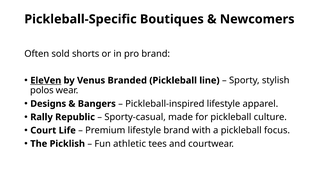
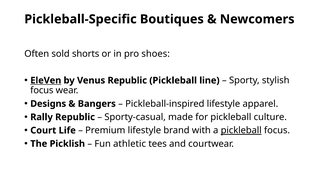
pro brand: brand -> shoes
Venus Branded: Branded -> Republic
polos at (42, 91): polos -> focus
pickleball at (241, 131) underline: none -> present
